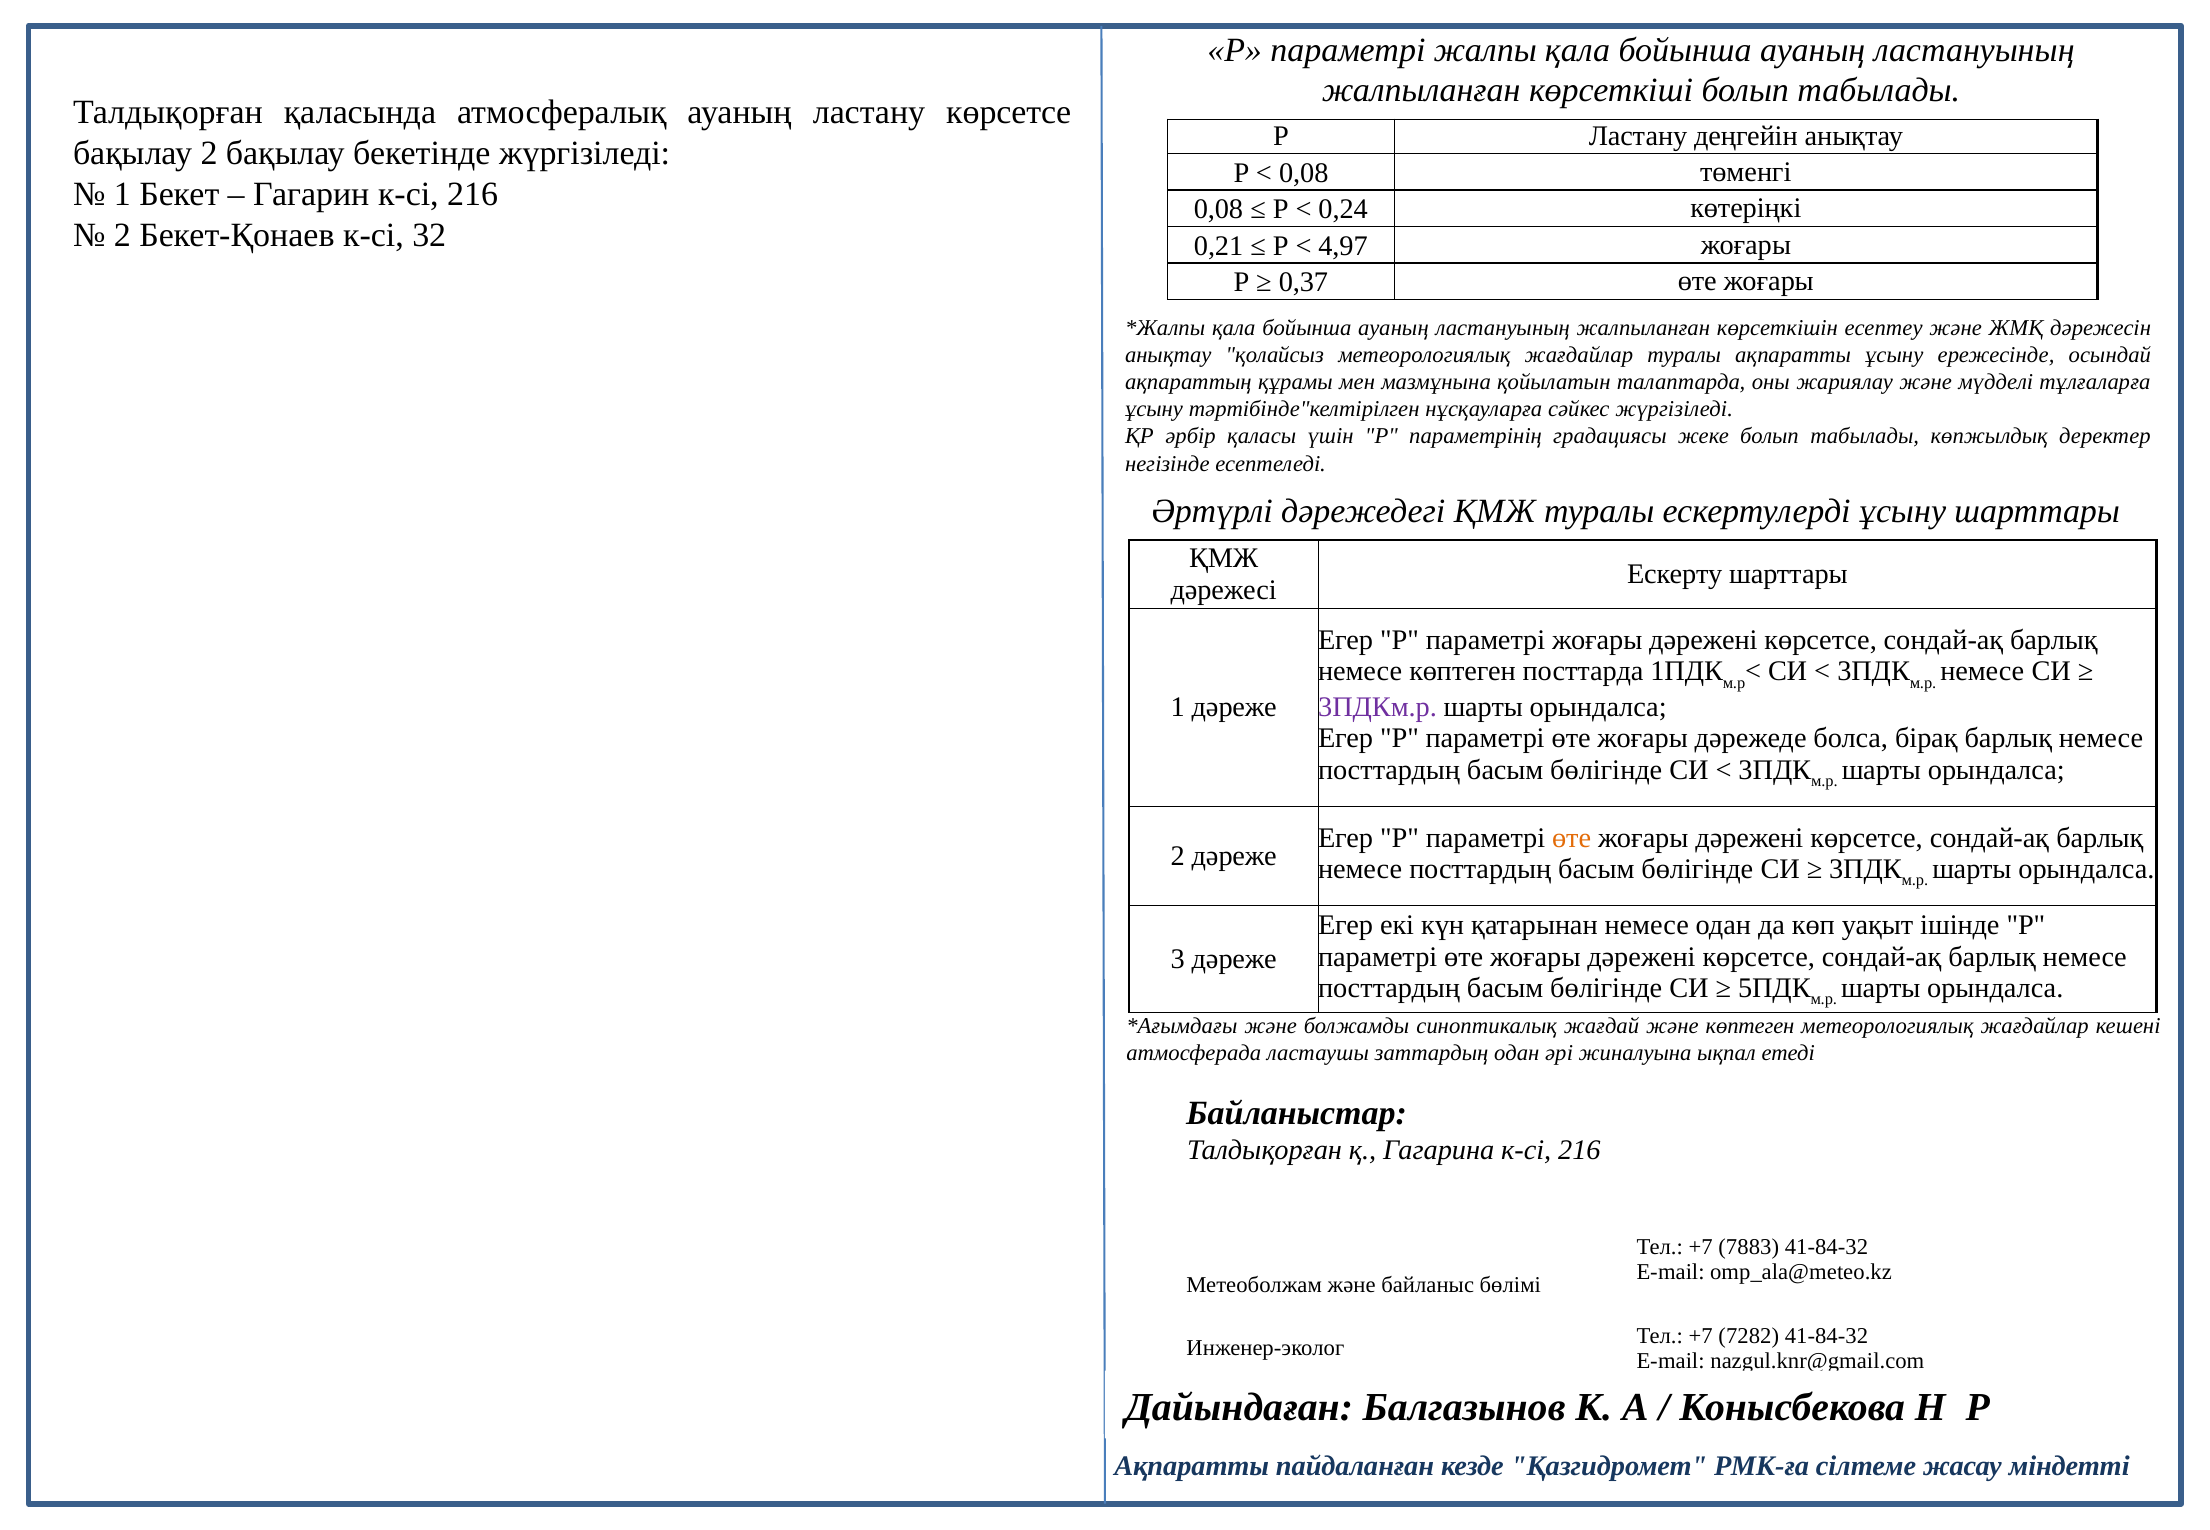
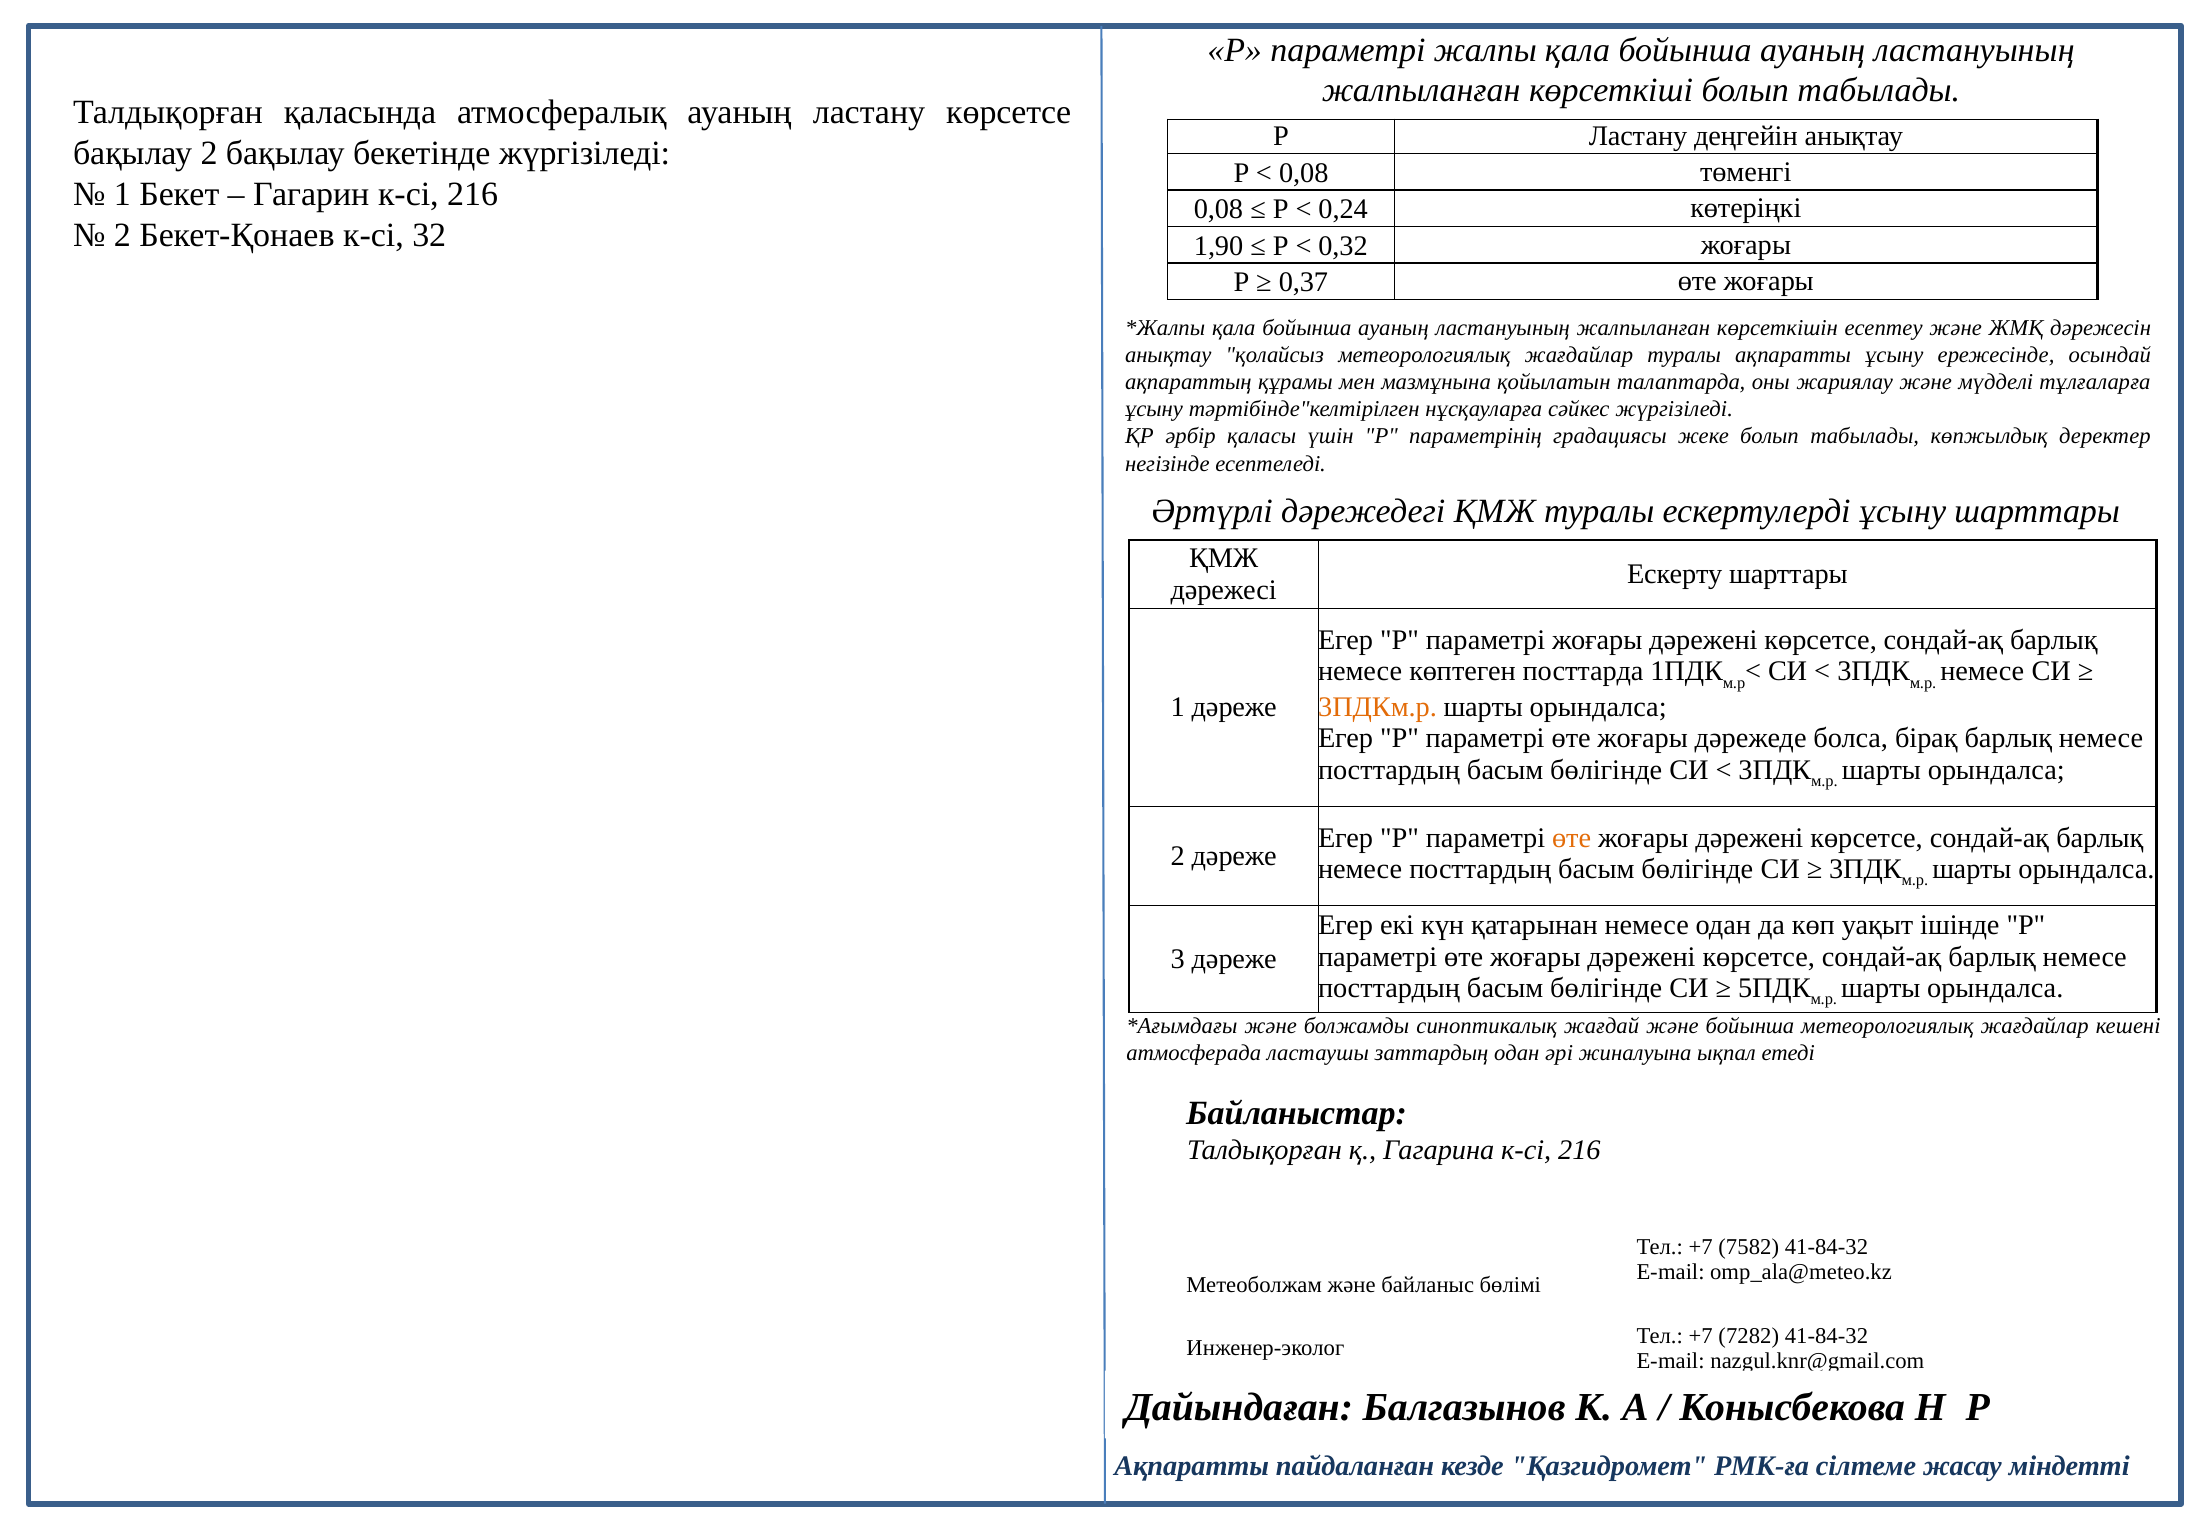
0,21: 0,21 -> 1,90
4,97: 4,97 -> 0,32
3ПДКм.р colour: purple -> orange
және көптеген: көптеген -> бойынша
7883: 7883 -> 7582
